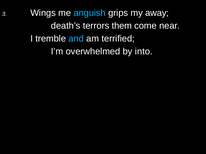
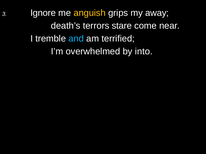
Wings: Wings -> Ignore
anguish colour: light blue -> yellow
them: them -> stare
